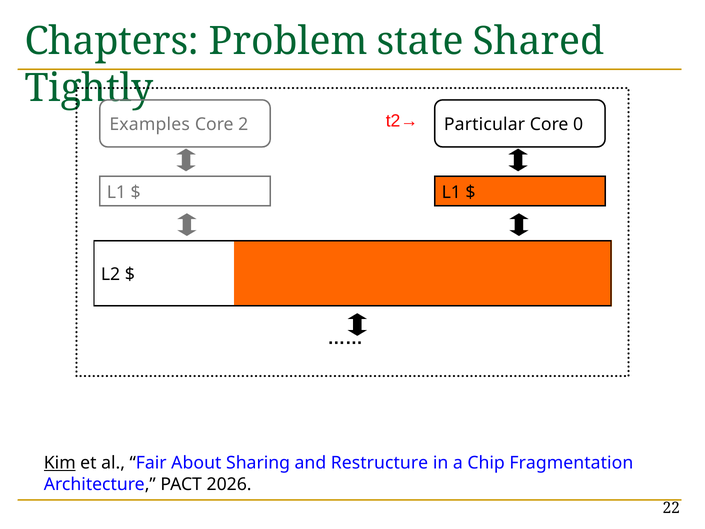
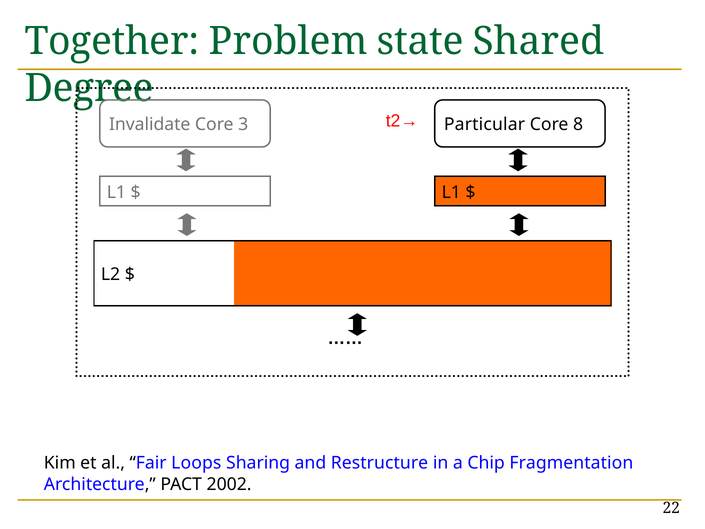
Chapters: Chapters -> Together
Tightly: Tightly -> Degree
Examples: Examples -> Invalidate
2: 2 -> 3
0: 0 -> 8
Kim underline: present -> none
About: About -> Loops
2026: 2026 -> 2002
